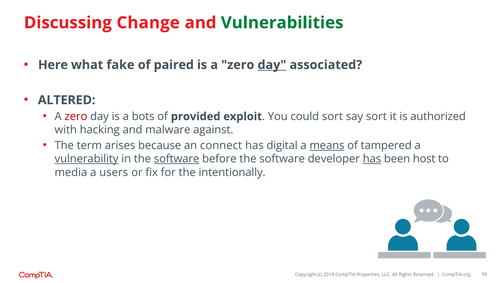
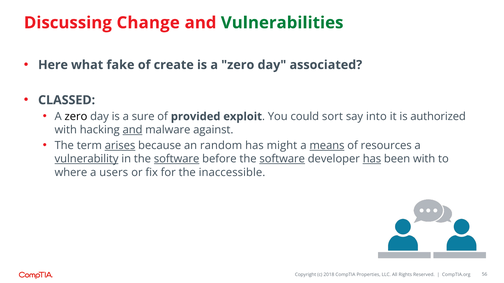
paired: paired -> create
day at (272, 65) underline: present -> none
ALTERED: ALTERED -> CLASSED
zero at (76, 117) colour: red -> black
bots: bots -> sure
say sort: sort -> into
and at (133, 130) underline: none -> present
arises underline: none -> present
connect: connect -> random
digital: digital -> might
tampered: tampered -> resources
software at (282, 159) underline: none -> present
been host: host -> with
media: media -> where
intentionally: intentionally -> inaccessible
